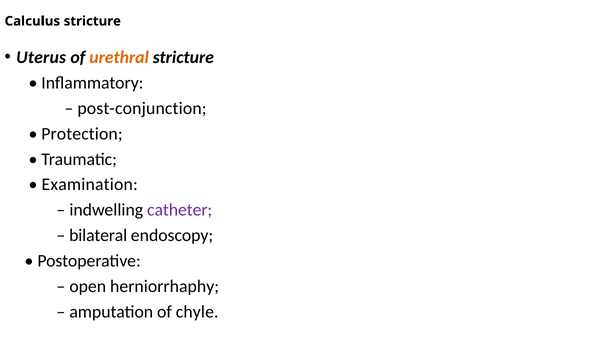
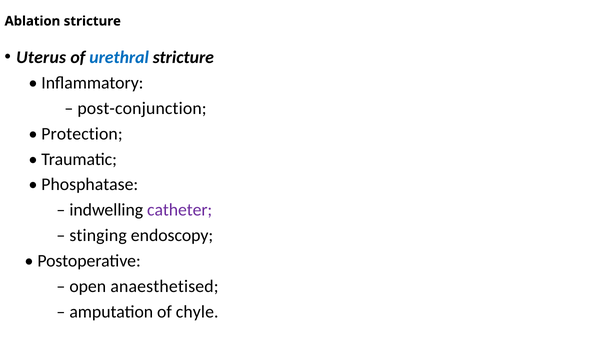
Calculus: Calculus -> Ablation
urethral colour: orange -> blue
Examination: Examination -> Phosphatase
bilateral: bilateral -> stinging
herniorrhaphy: herniorrhaphy -> anaesthetised
